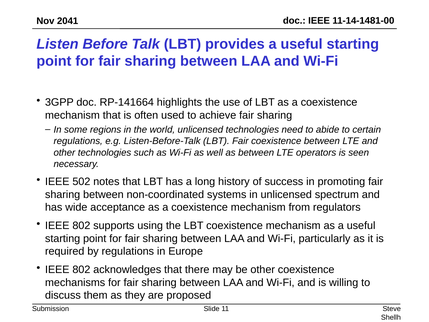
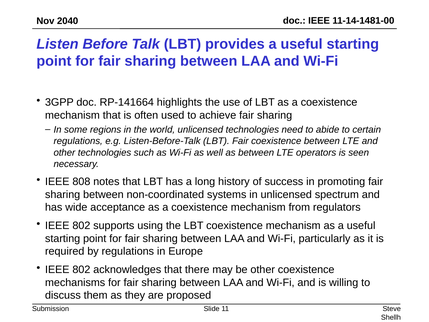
2041: 2041 -> 2040
502: 502 -> 808
